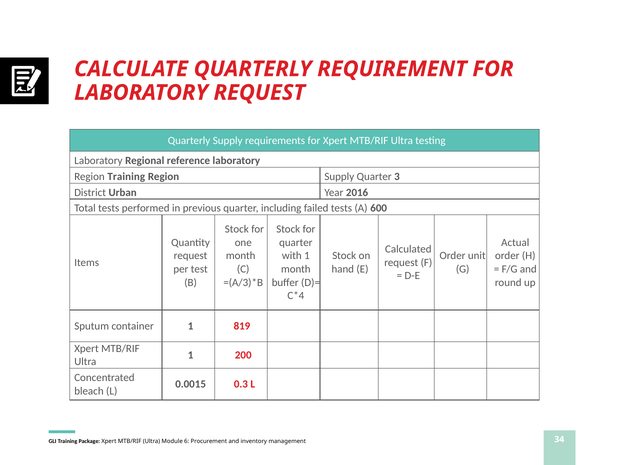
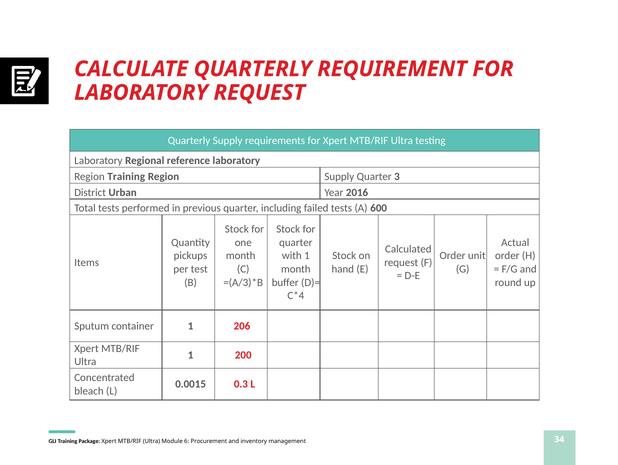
request at (191, 256): request -> pickups
819: 819 -> 206
